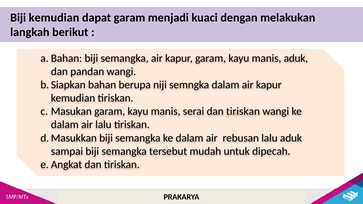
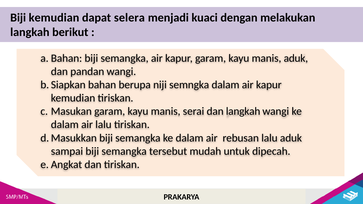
dapat garam: garam -> selera
serai dan tiriskan: tiriskan -> langkah
